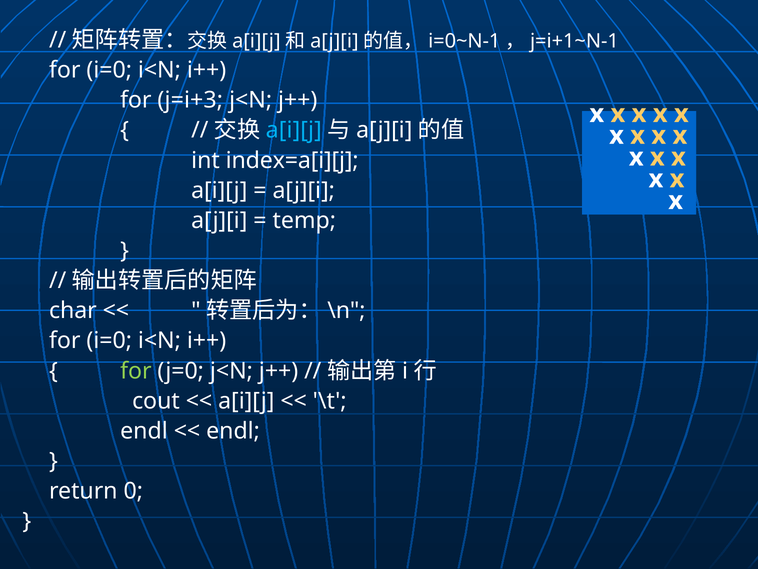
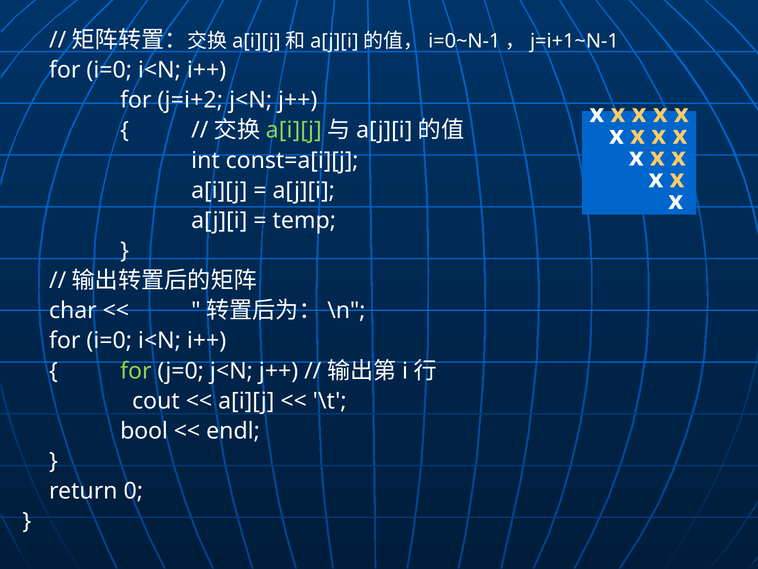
j=i+3: j=i+3 -> j=i+2
a[i][j at (294, 130) colour: light blue -> light green
index=a[i][j: index=a[i][j -> const=a[i][j
endl at (144, 431): endl -> bool
